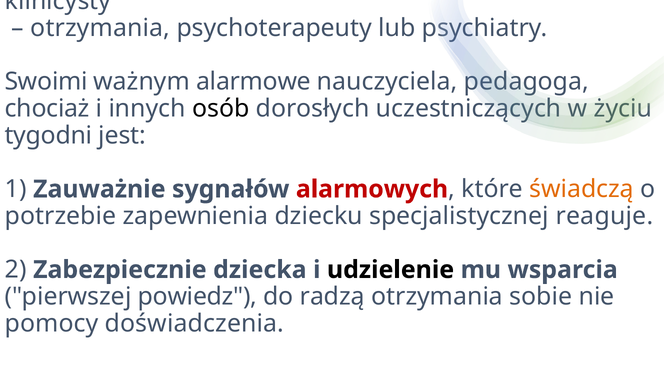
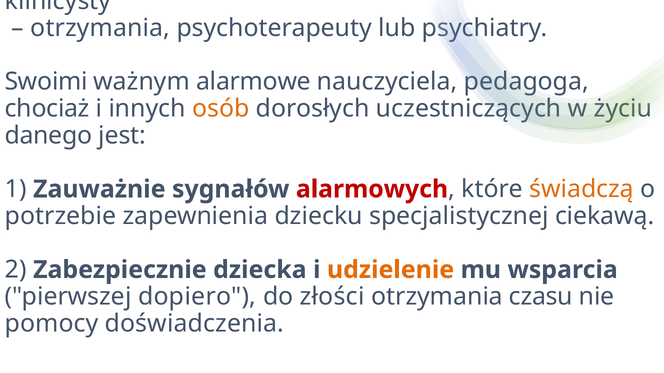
osób colour: black -> orange
tygodni: tygodni -> danego
reaguje: reaguje -> ciekawą
udzielenie colour: black -> orange
powiedz: powiedz -> dopiero
radzą: radzą -> złości
sobie: sobie -> czasu
